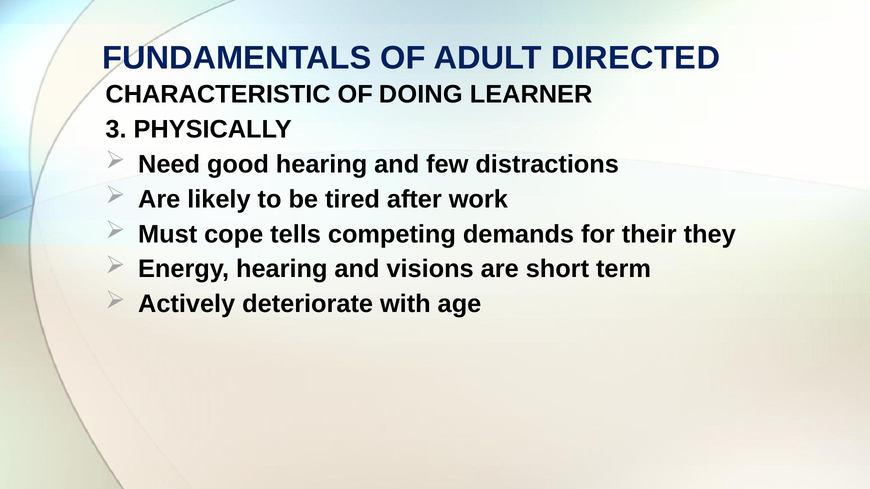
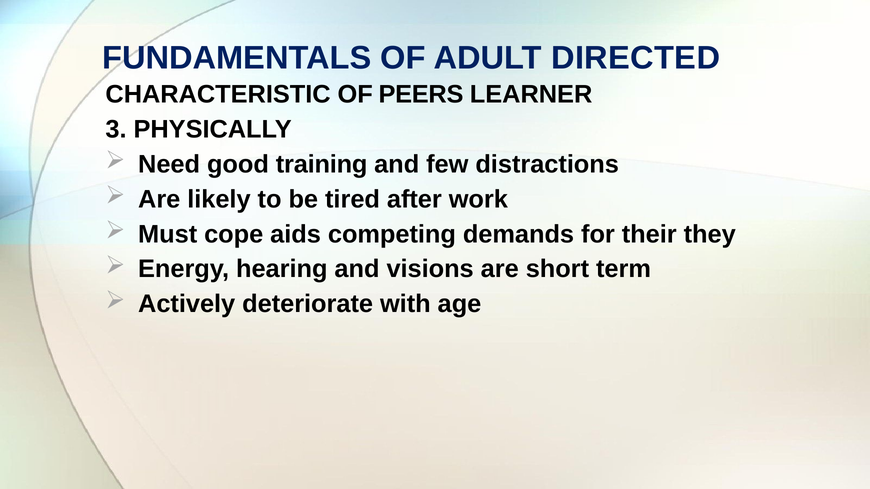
DOING: DOING -> PEERS
good hearing: hearing -> training
tells: tells -> aids
